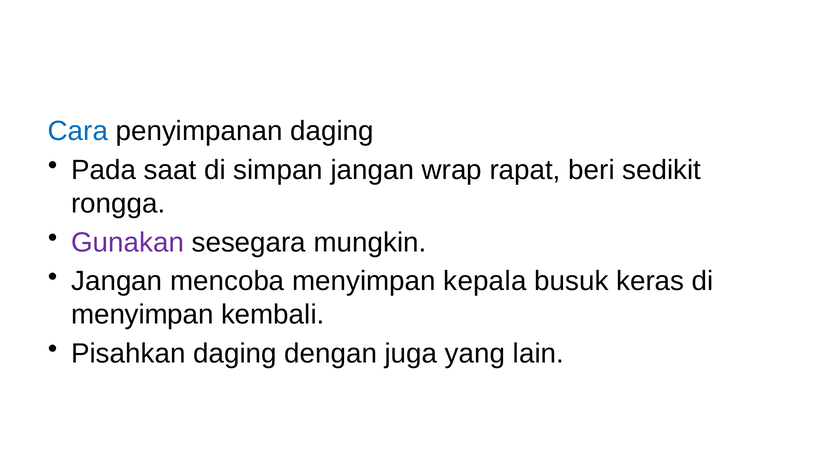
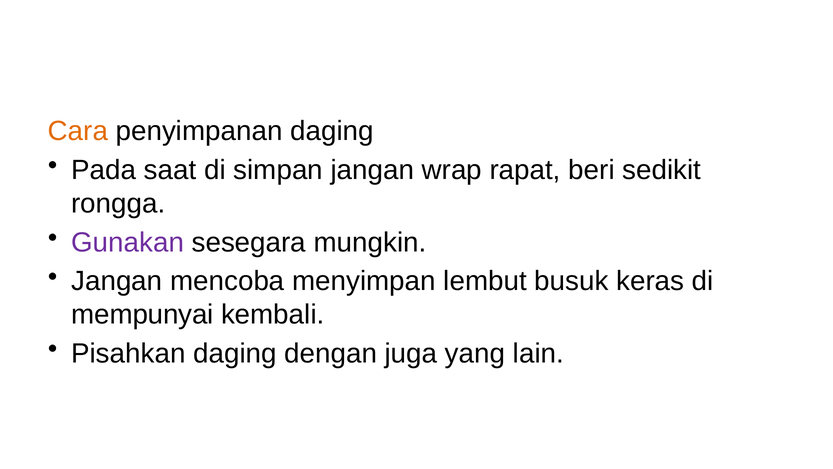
Cara colour: blue -> orange
kepala: kepala -> lembut
menyimpan at (142, 314): menyimpan -> mempunyai
